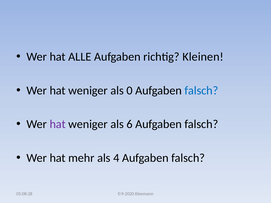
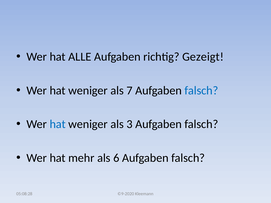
Kleinen: Kleinen -> Gezeigt
0: 0 -> 7
hat at (58, 124) colour: purple -> blue
6: 6 -> 3
4: 4 -> 6
